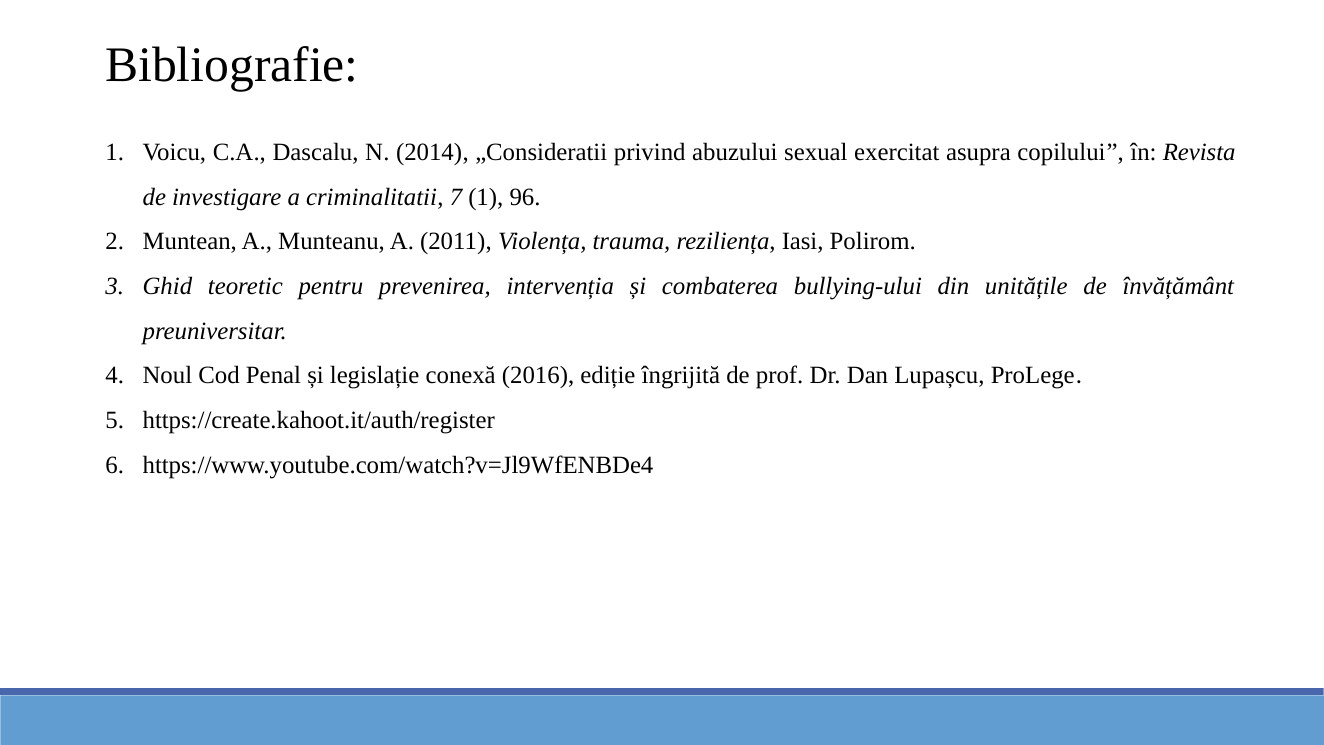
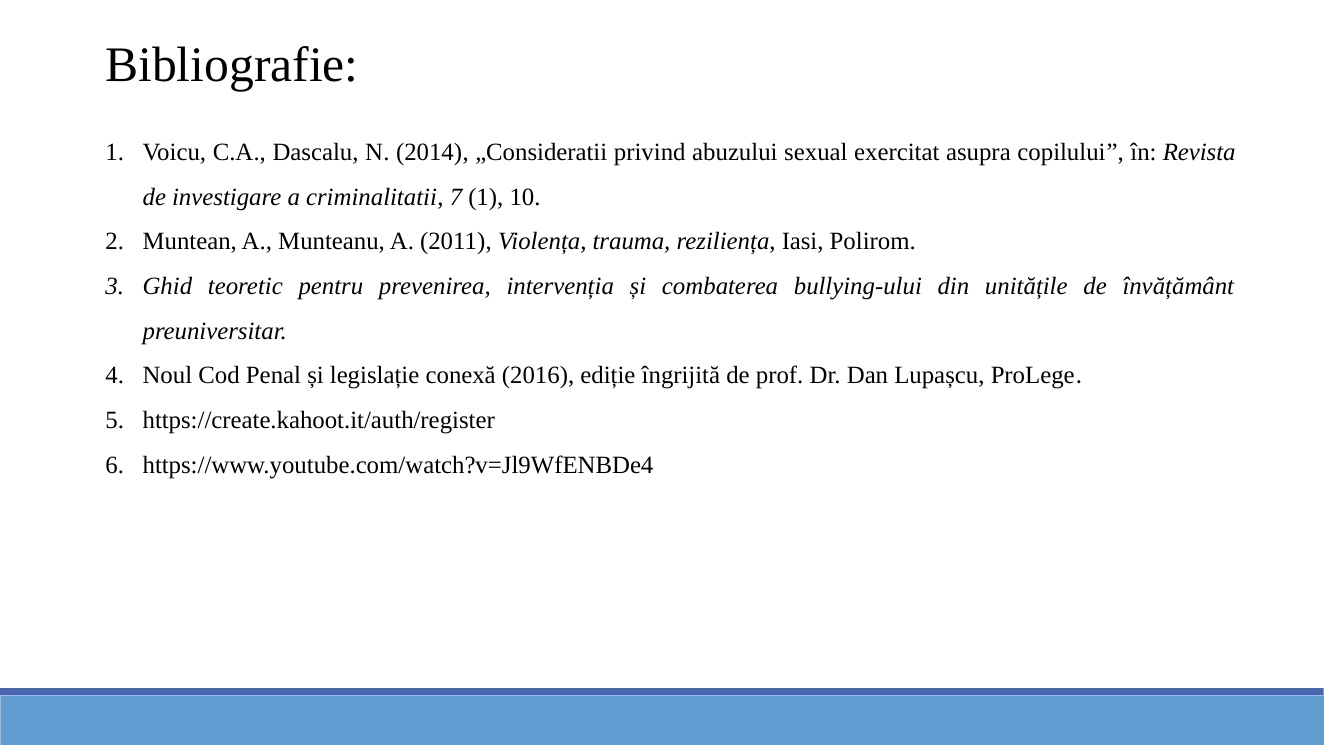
96: 96 -> 10
